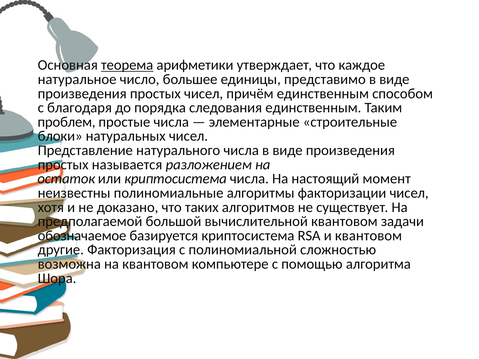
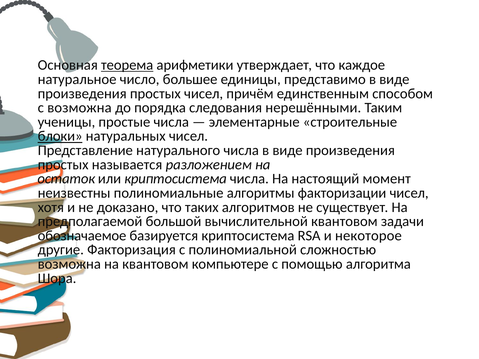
с благодаря: благодаря -> возможна
следования единственным: единственным -> нерешёнными
проблем: проблем -> ученицы
блоки underline: none -> present
и квантовом: квантовом -> некоторое
